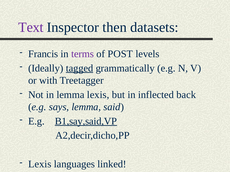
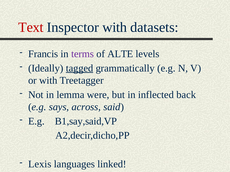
Text colour: purple -> red
Inspector then: then -> with
POST: POST -> ALTE
lemma lexis: lexis -> were
says lemma: lemma -> across
B1,say,said,VP underline: present -> none
